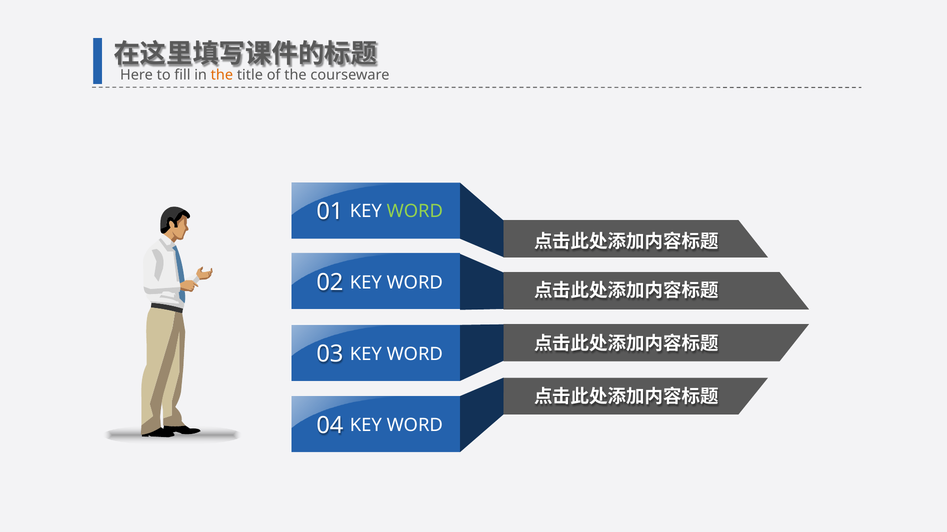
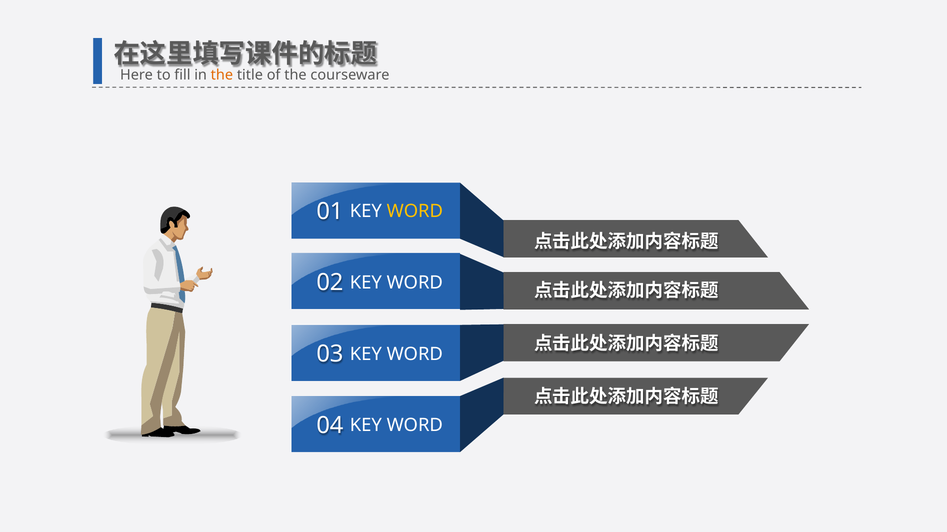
WORD at (415, 211) colour: light green -> yellow
